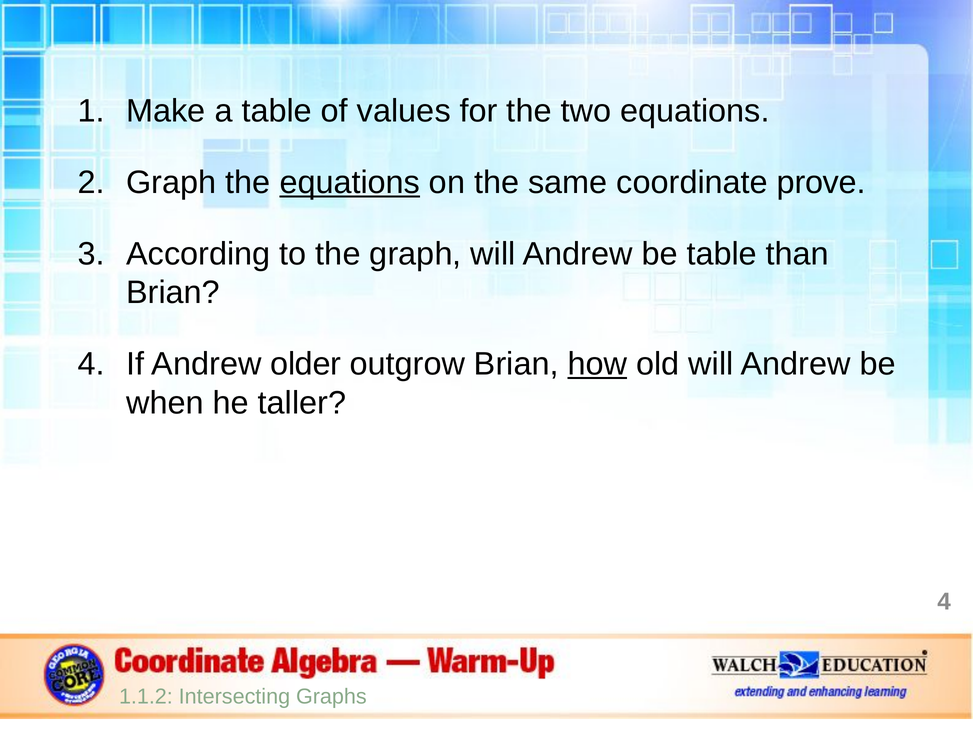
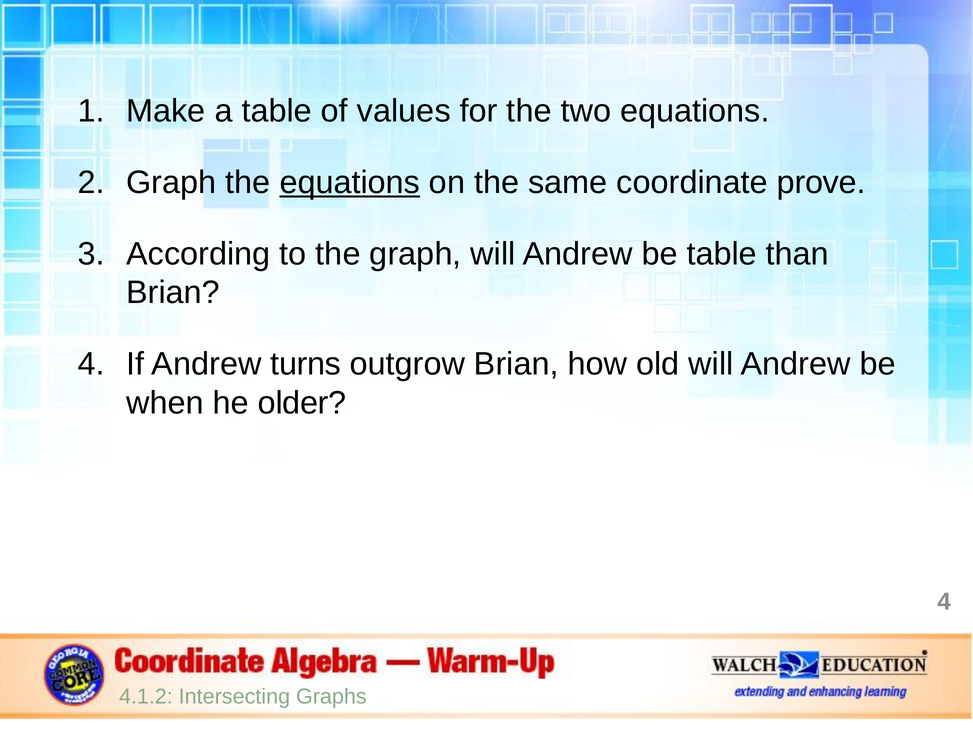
older: older -> turns
how underline: present -> none
taller: taller -> older
1.1.2: 1.1.2 -> 4.1.2
